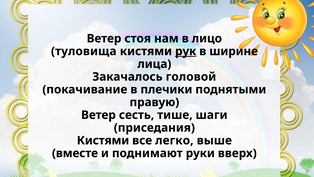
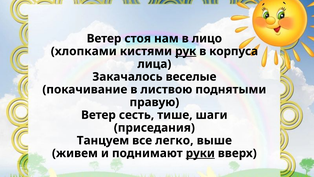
туловища: туловища -> хлопками
ширине: ширине -> корпуса
головой: головой -> веселые
плечики: плечики -> листвою
Кистями at (103, 140): Кистями -> Танцуем
вместе: вместе -> живем
руки underline: none -> present
